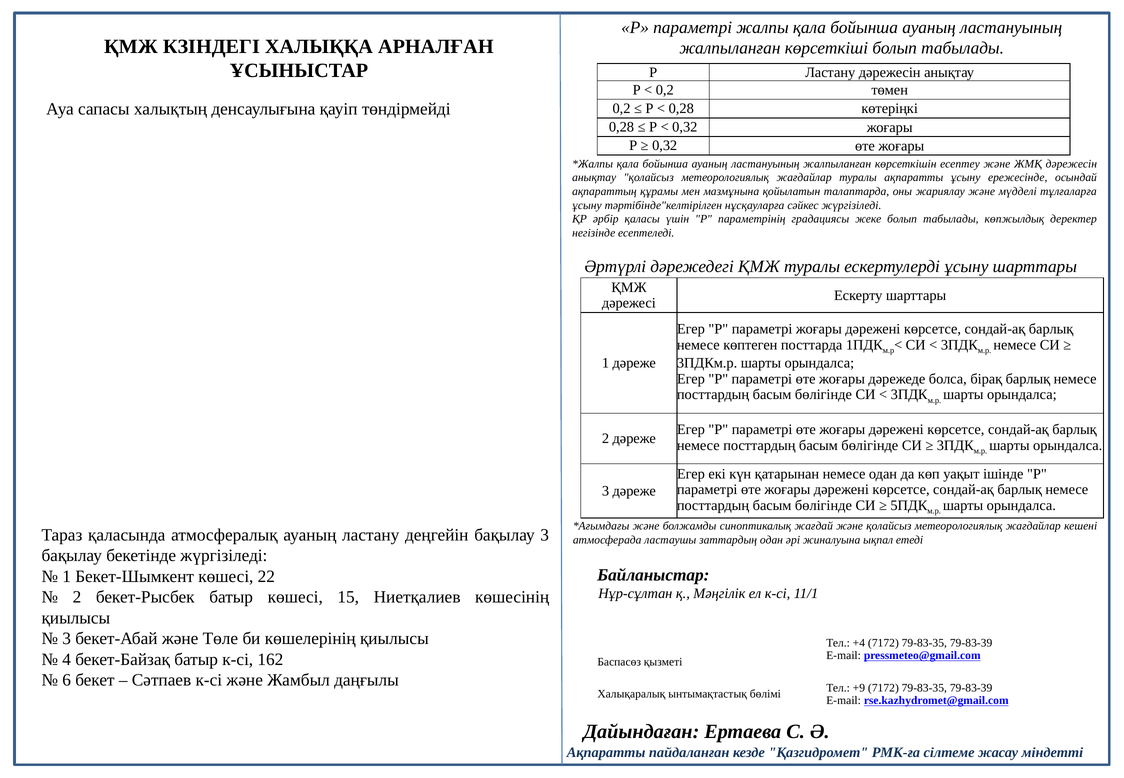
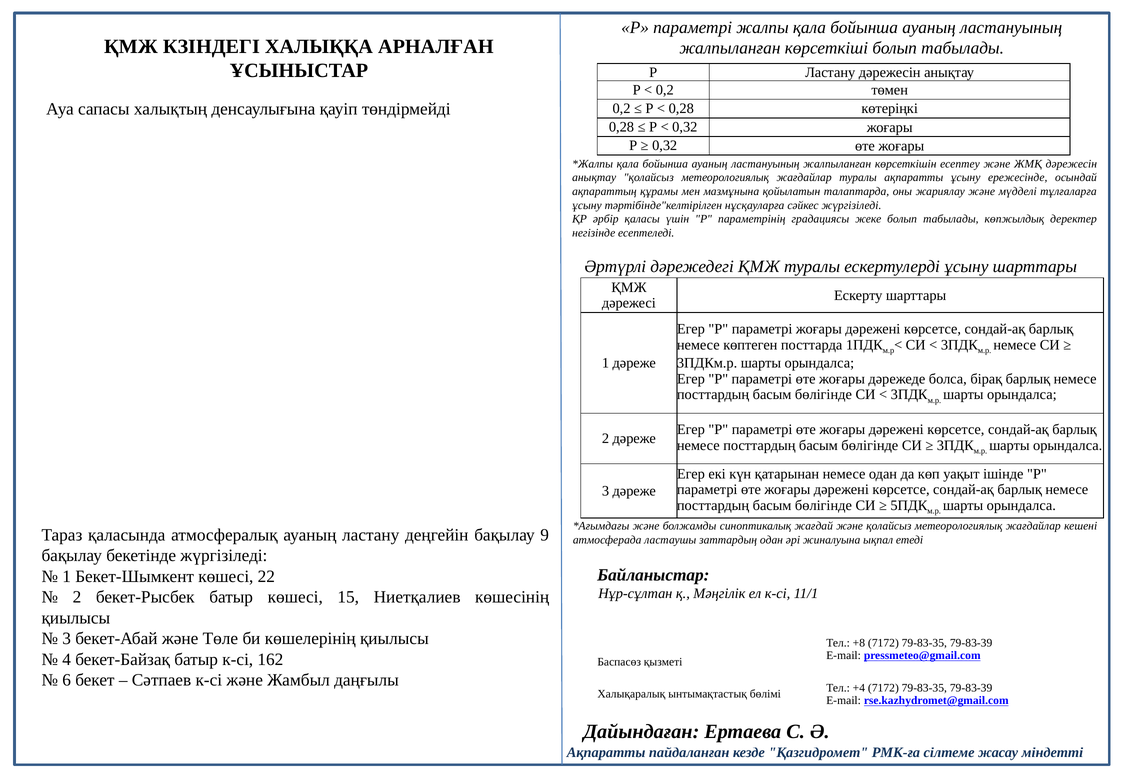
бақылау 3: 3 -> 9
+4: +4 -> +8
+9: +9 -> +4
